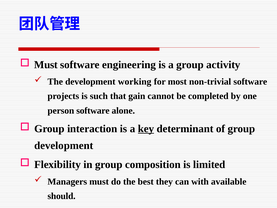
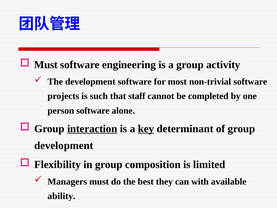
development working: working -> software
gain: gain -> staff
interaction underline: none -> present
should: should -> ability
